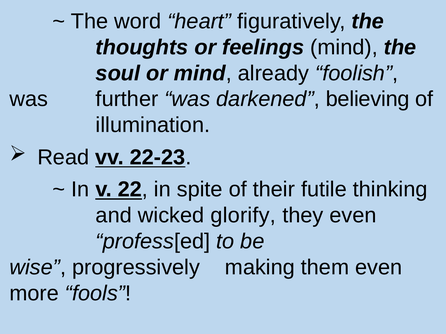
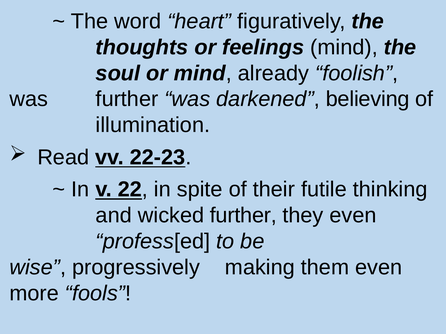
wicked glorify: glorify -> further
